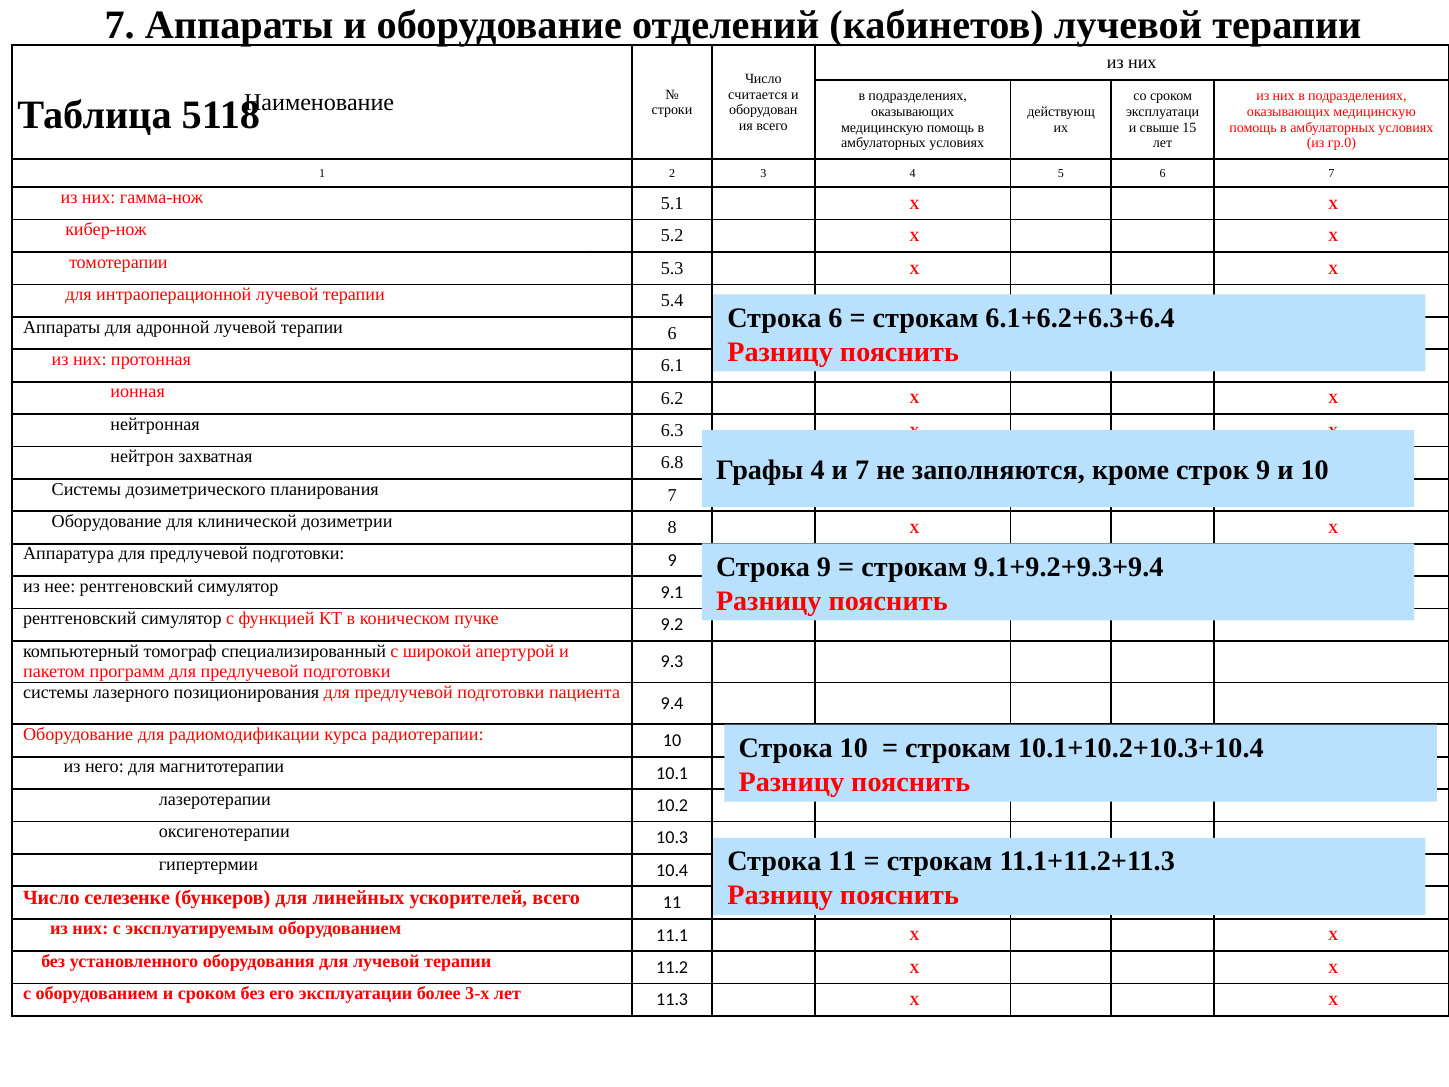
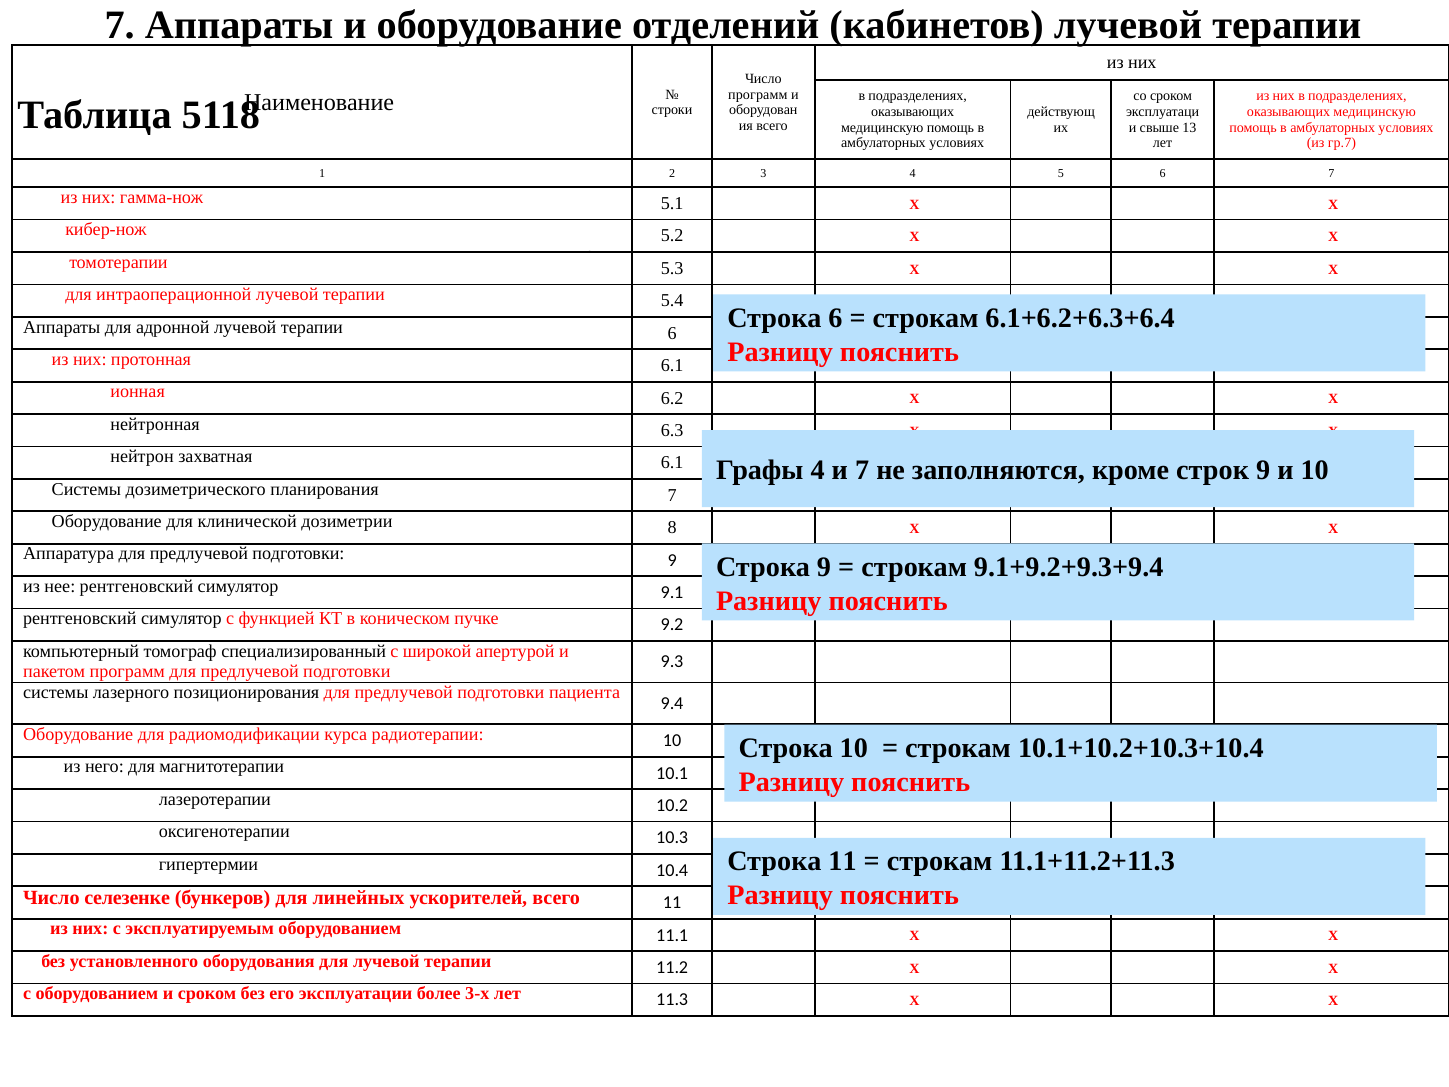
считается at (758, 94): считается -> программ
15: 15 -> 13
гр.0: гр.0 -> гр.7
захватная 6.8: 6.8 -> 6.1
